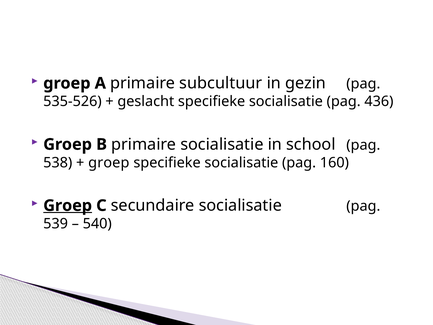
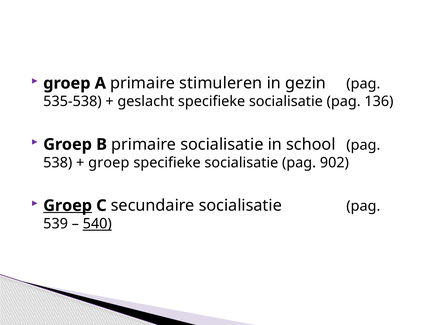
subcultuur: subcultuur -> stimuleren
535-526: 535-526 -> 535-538
436: 436 -> 136
160: 160 -> 902
540 underline: none -> present
